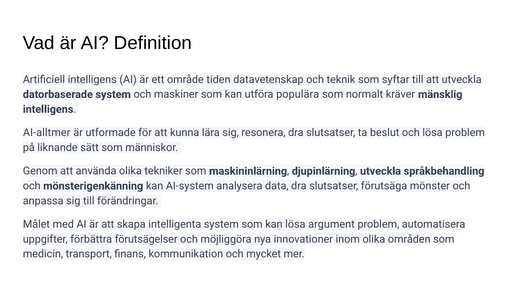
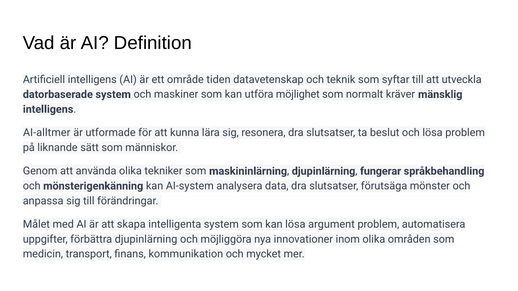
populära: populära -> möjlighet
djupinlärning utveckla: utveckla -> fungerar
förbättra förutsägelser: förutsägelser -> djupinlärning
